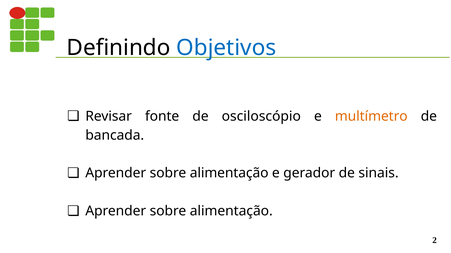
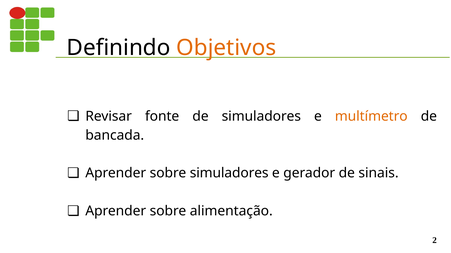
Objetivos colour: blue -> orange
de osciloscópio: osciloscópio -> simuladores
alimentação at (229, 174): alimentação -> simuladores
